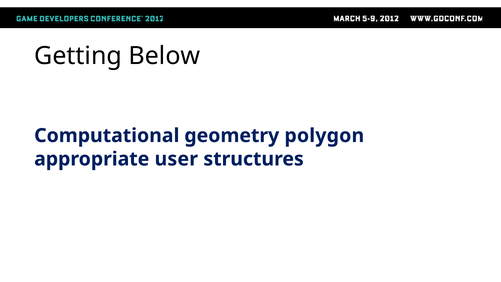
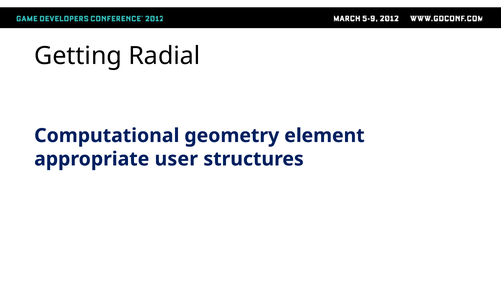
Below: Below -> Radial
polygon: polygon -> element
